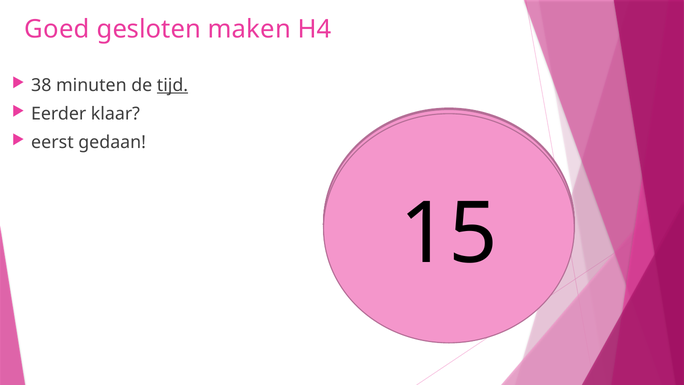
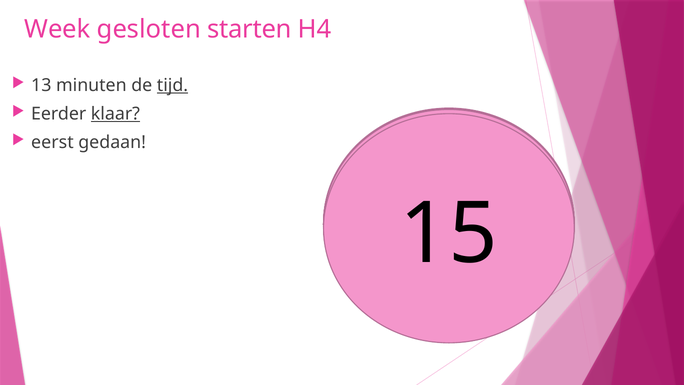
Goed: Goed -> Week
maken: maken -> starten
38 at (41, 85): 38 -> 13
klaar underline: none -> present
